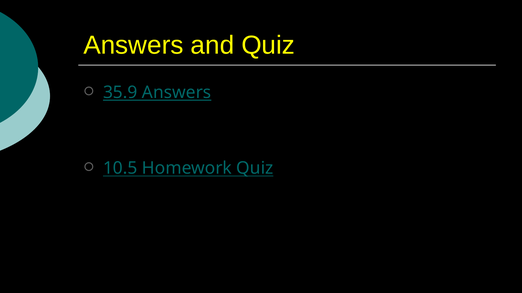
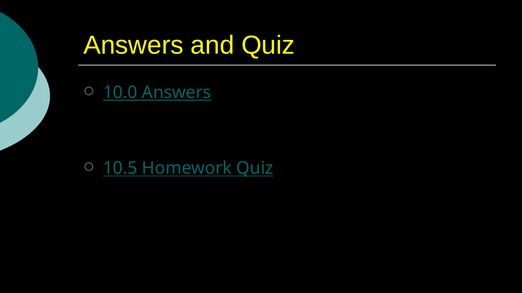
35.9: 35.9 -> 10.0
